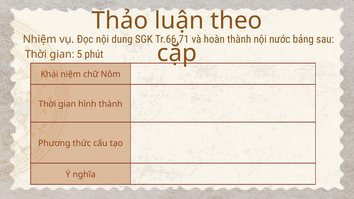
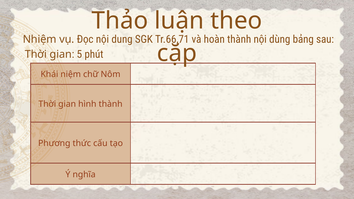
nước: nước -> dùng
